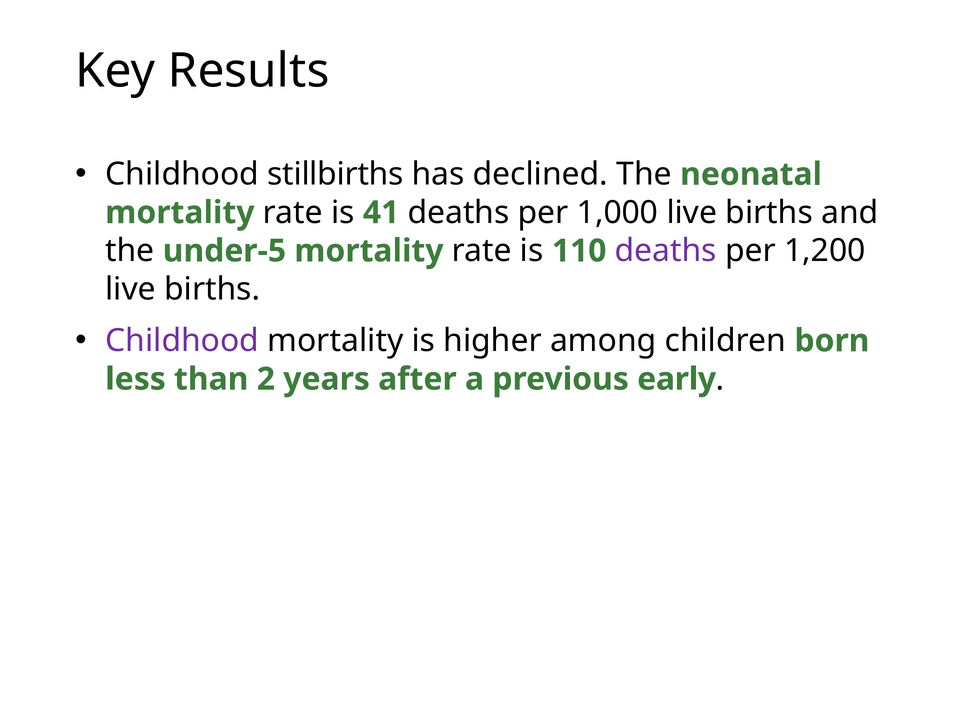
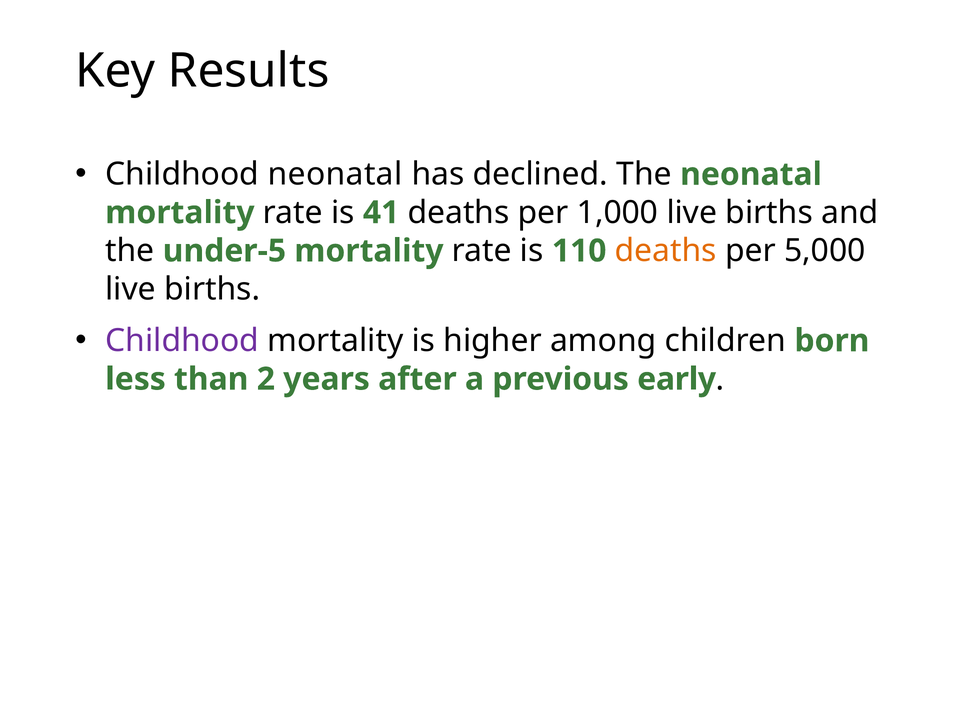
Childhood stillbirths: stillbirths -> neonatal
deaths at (666, 251) colour: purple -> orange
1,200: 1,200 -> 5,000
